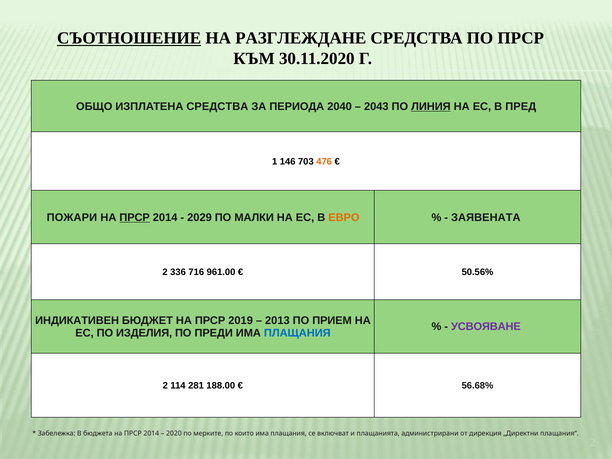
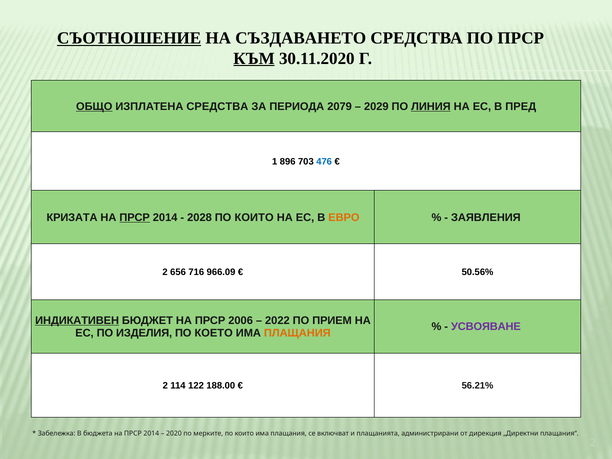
РАЗГЛЕЖДАНЕ: РАЗГЛЕЖДАНЕ -> СЪЗДАВАНЕТО
КЪМ underline: none -> present
ОБЩО underline: none -> present
2040: 2040 -> 2079
2043: 2043 -> 2029
146: 146 -> 896
476 colour: orange -> blue
ПОЖАРИ: ПОЖАРИ -> КРИЗАТА
2029: 2029 -> 2028
МАЛКИ at (254, 217): МАЛКИ -> КОИТО
ЗАЯВЕНАТА: ЗАЯВЕНАТА -> ЗАЯВЛЕНИЯ
336: 336 -> 656
961.00: 961.00 -> 966.09
ИНДИКАТИВЕН underline: none -> present
2019: 2019 -> 2006
2013: 2013 -> 2022
ПРЕДИ: ПРЕДИ -> КОЕТО
ПЛАЩАНИЯ at (297, 333) colour: blue -> orange
281: 281 -> 122
56.68%: 56.68% -> 56.21%
